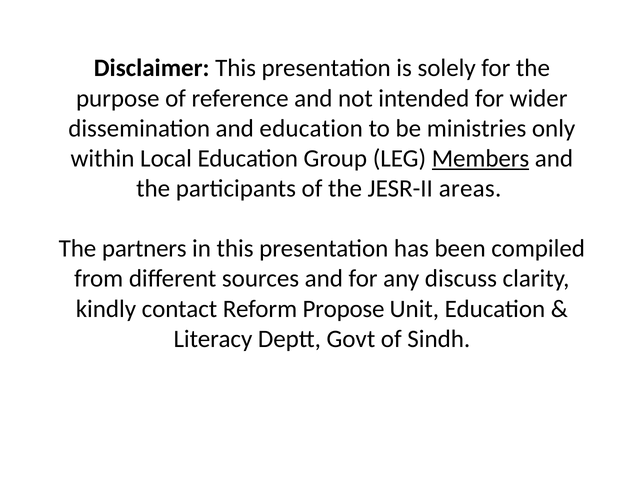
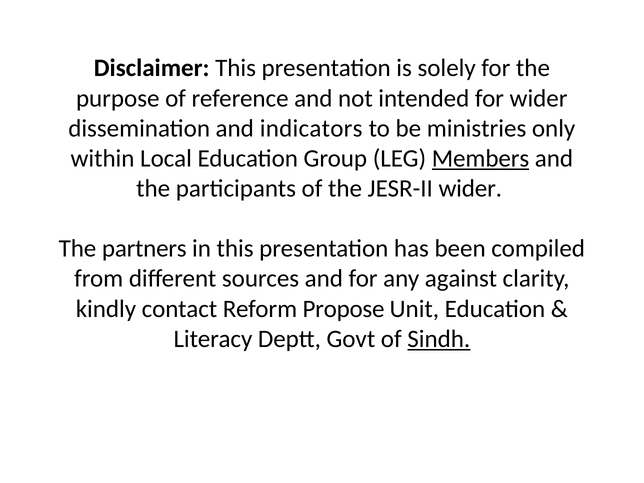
and education: education -> indicators
JESR-II areas: areas -> wider
discuss: discuss -> against
Sindh underline: none -> present
